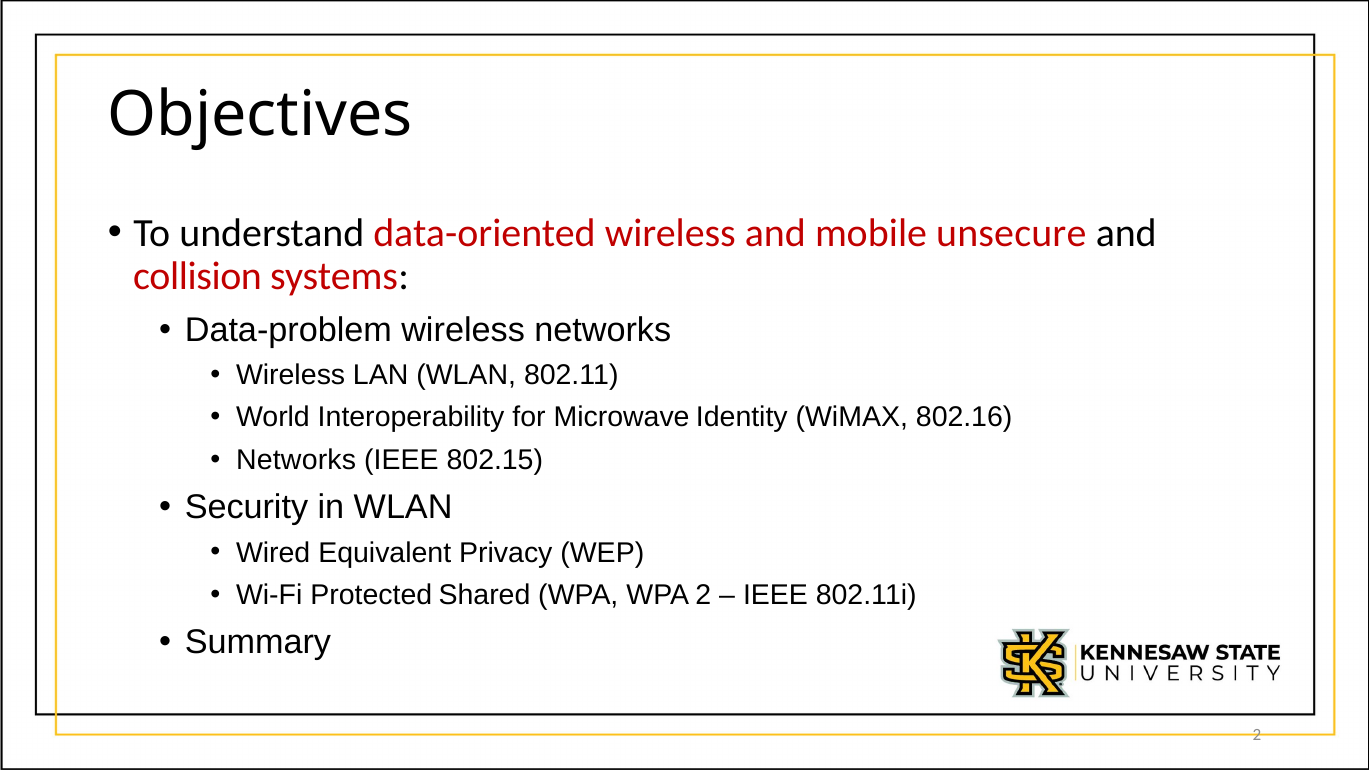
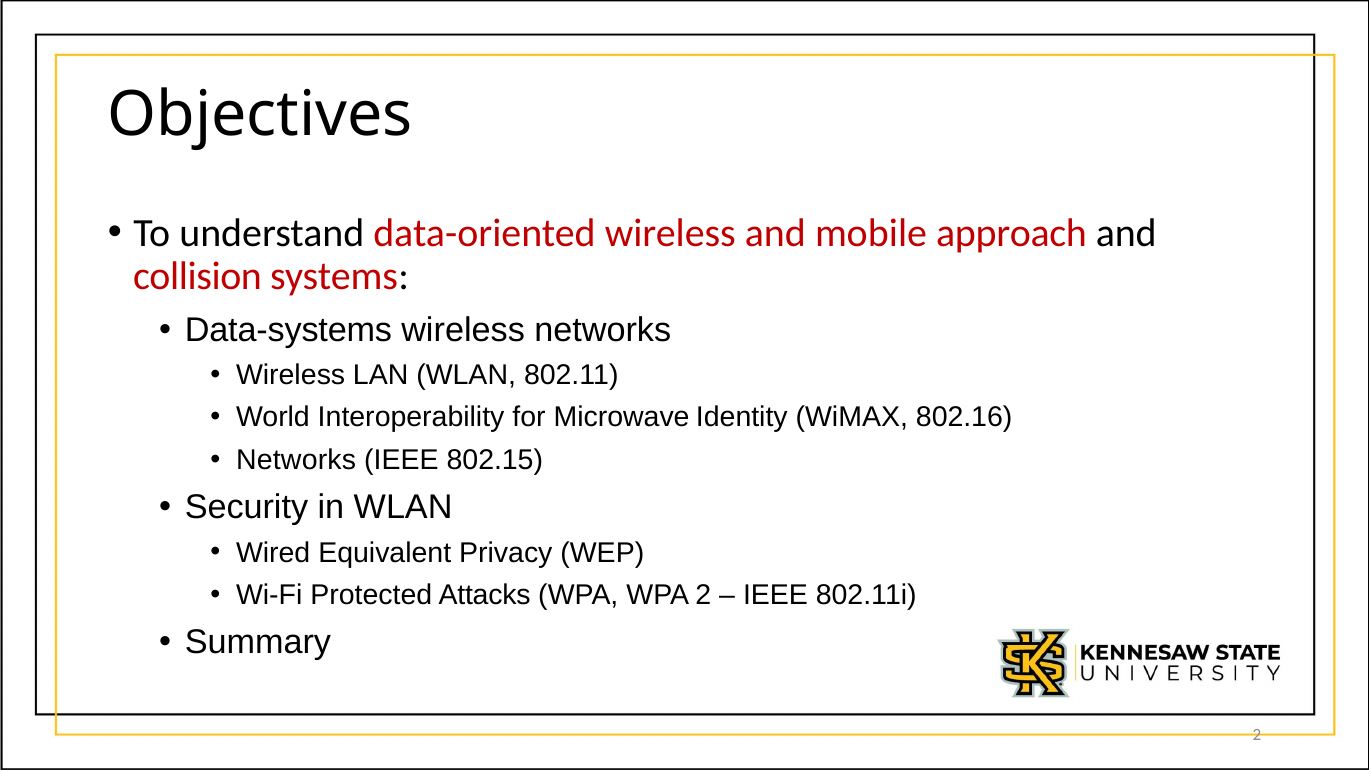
unsecure: unsecure -> approach
Data-problem: Data-problem -> Data-systems
Shared: Shared -> Attacks
